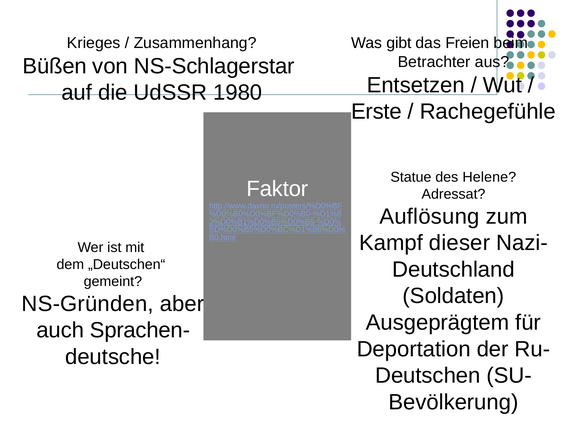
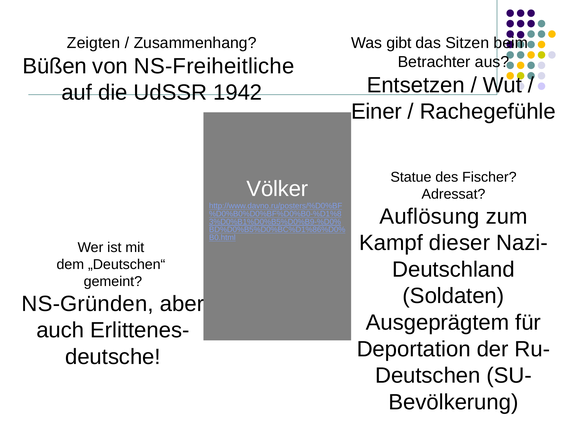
Krieges: Krieges -> Zeigten
Freien: Freien -> Sitzen
NS-Schlagerstar: NS-Schlagerstar -> NS-Freiheitliche
1980: 1980 -> 1942
Erste: Erste -> Einer
Helene: Helene -> Fischer
Faktor: Faktor -> Völker
Sprachen-: Sprachen- -> Erlittenes-
